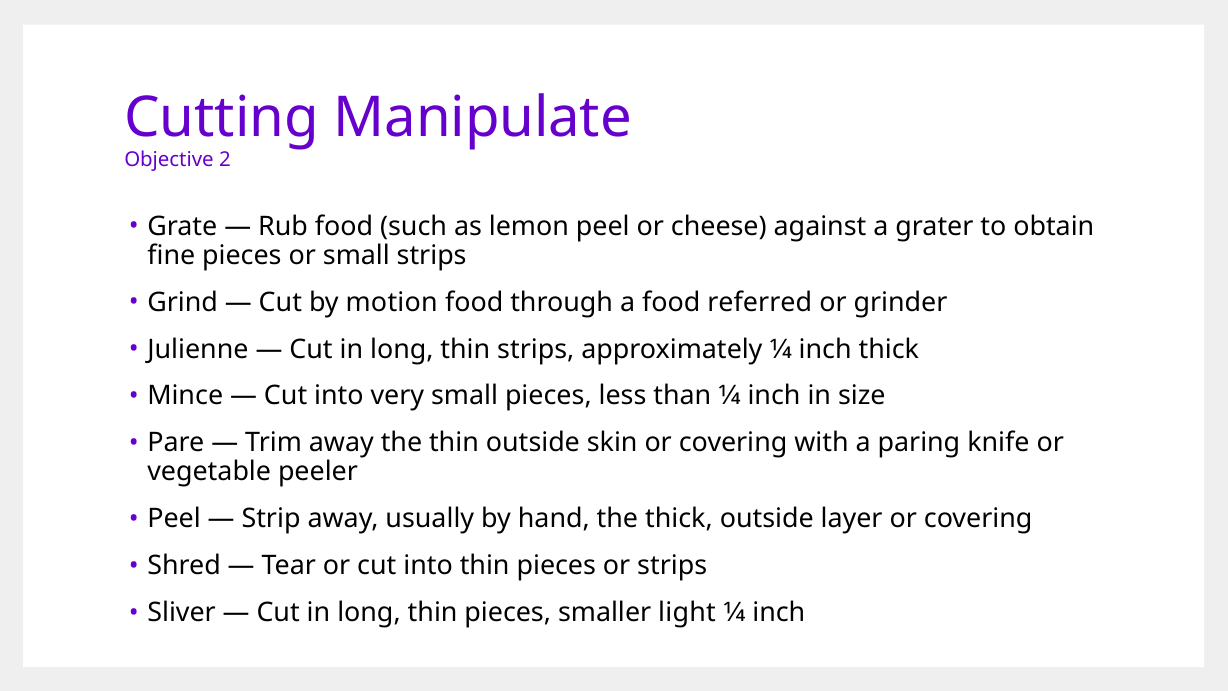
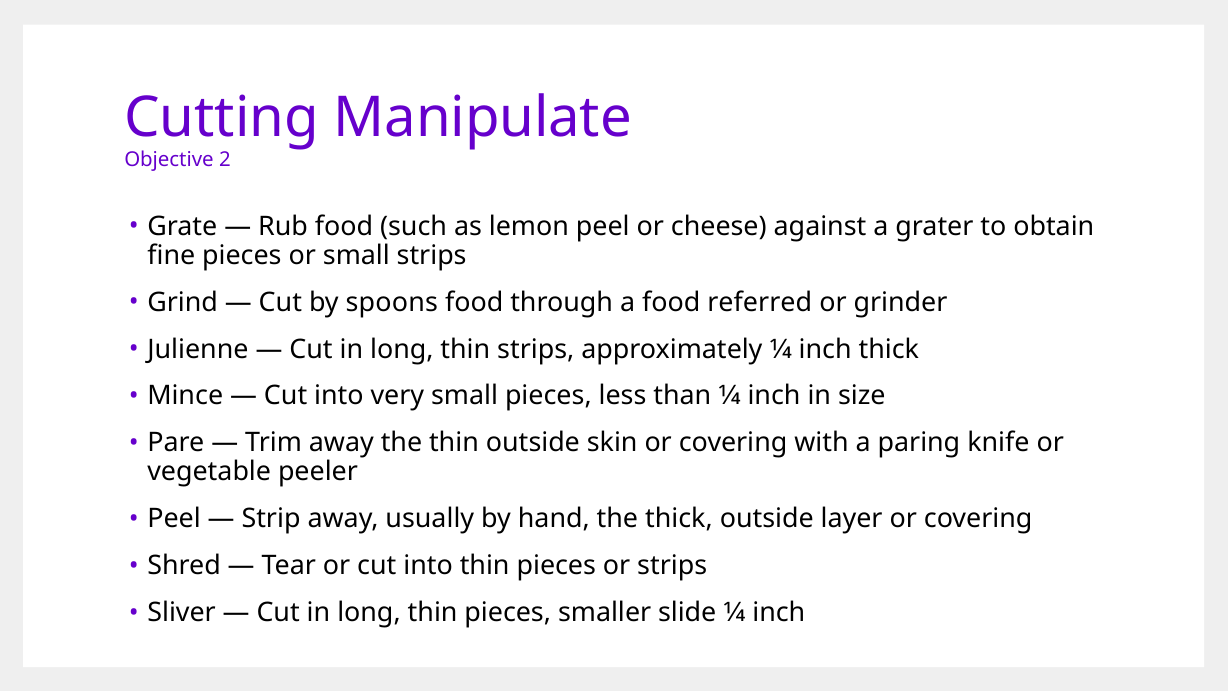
motion: motion -> spoons
light: light -> slide
